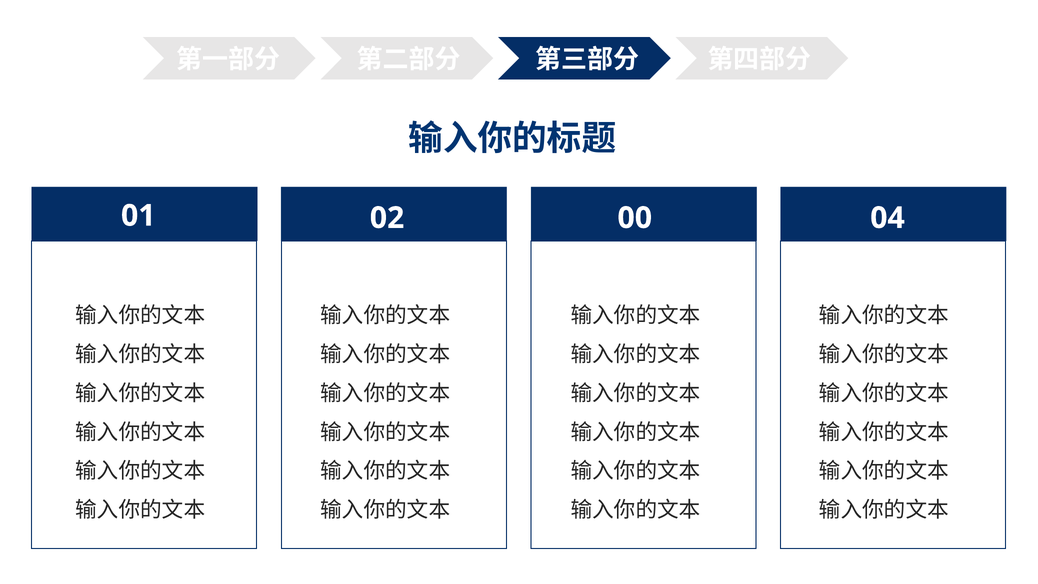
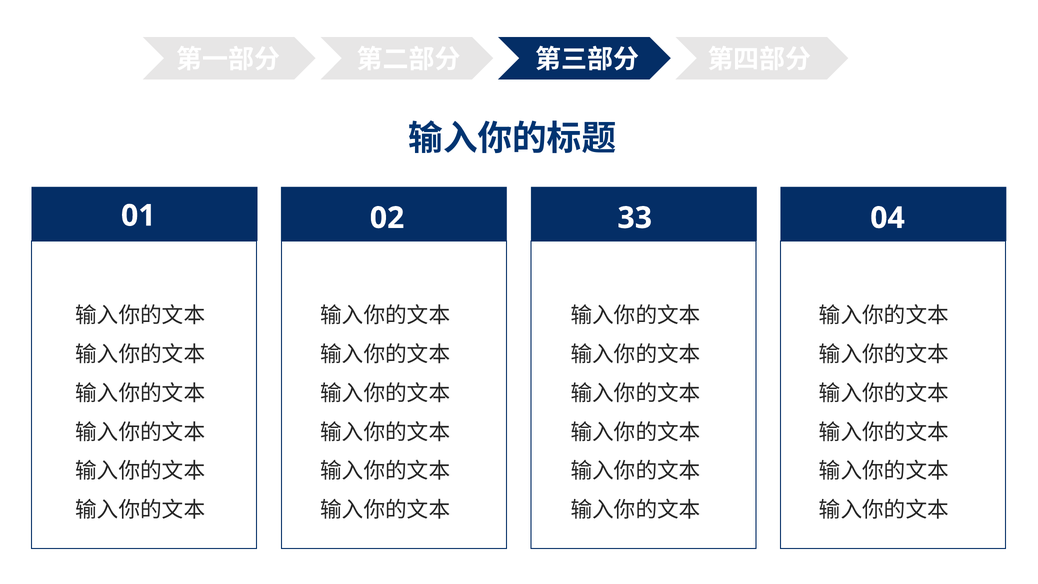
00: 00 -> 33
